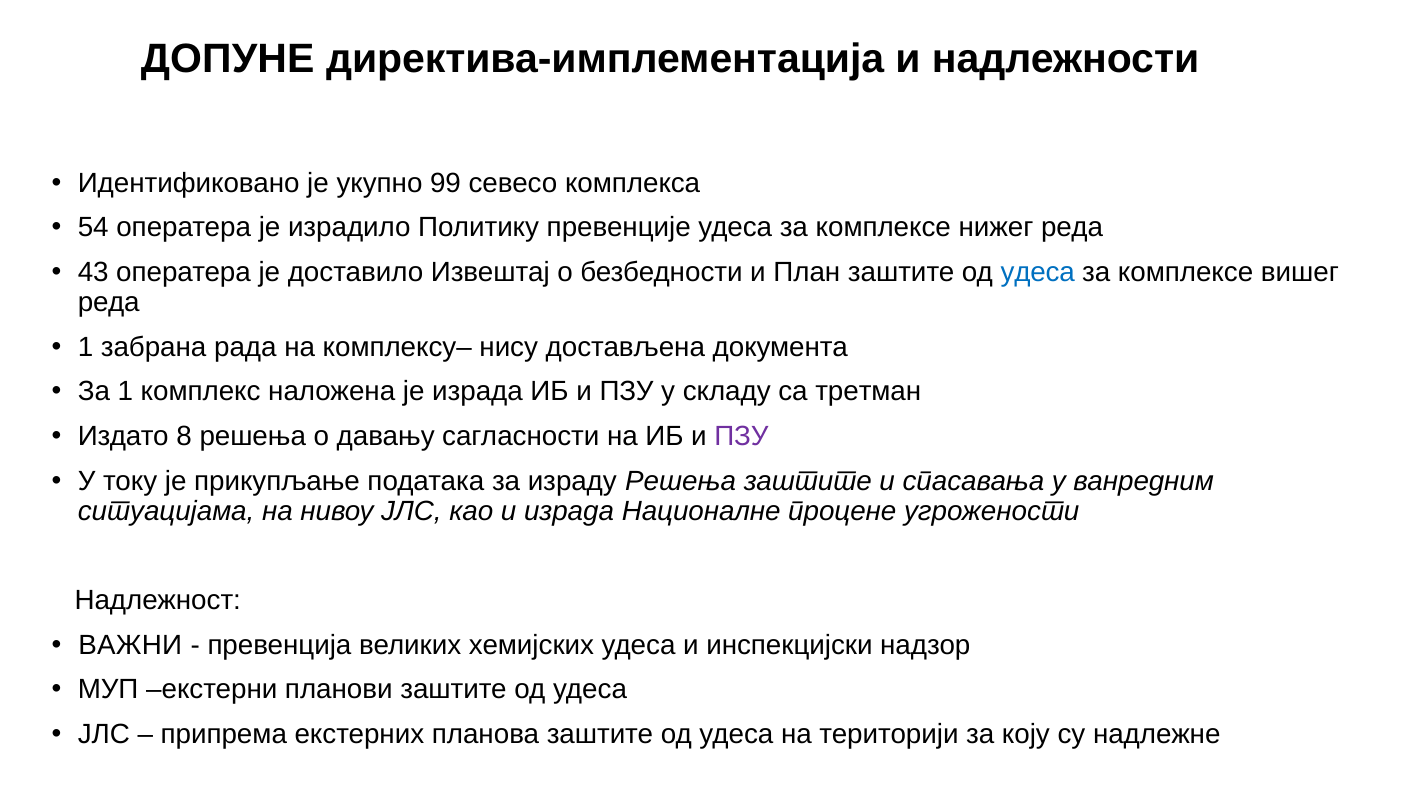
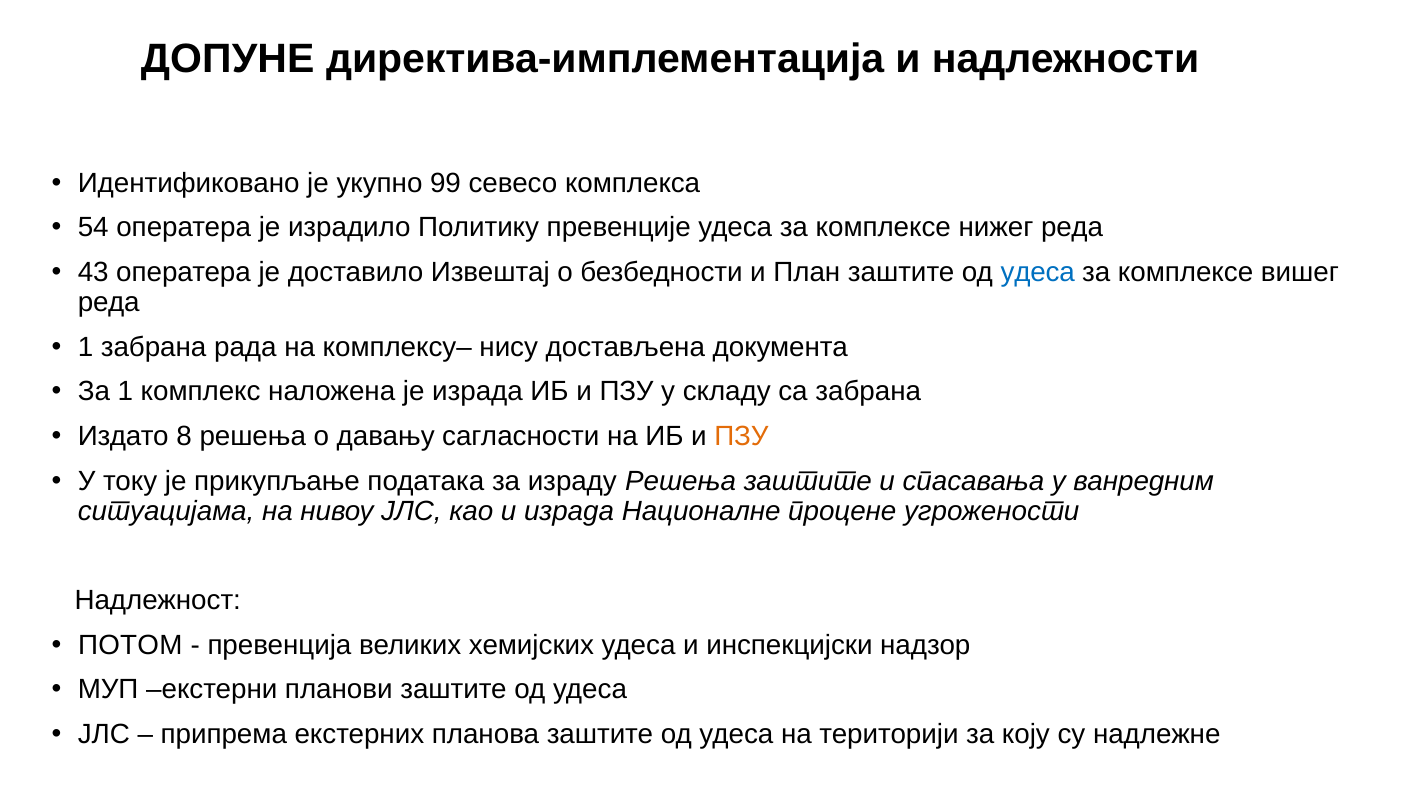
са третман: третман -> забрана
ПЗУ at (741, 437) colour: purple -> orange
ВАЖНИ: ВАЖНИ -> ПОТОМ
